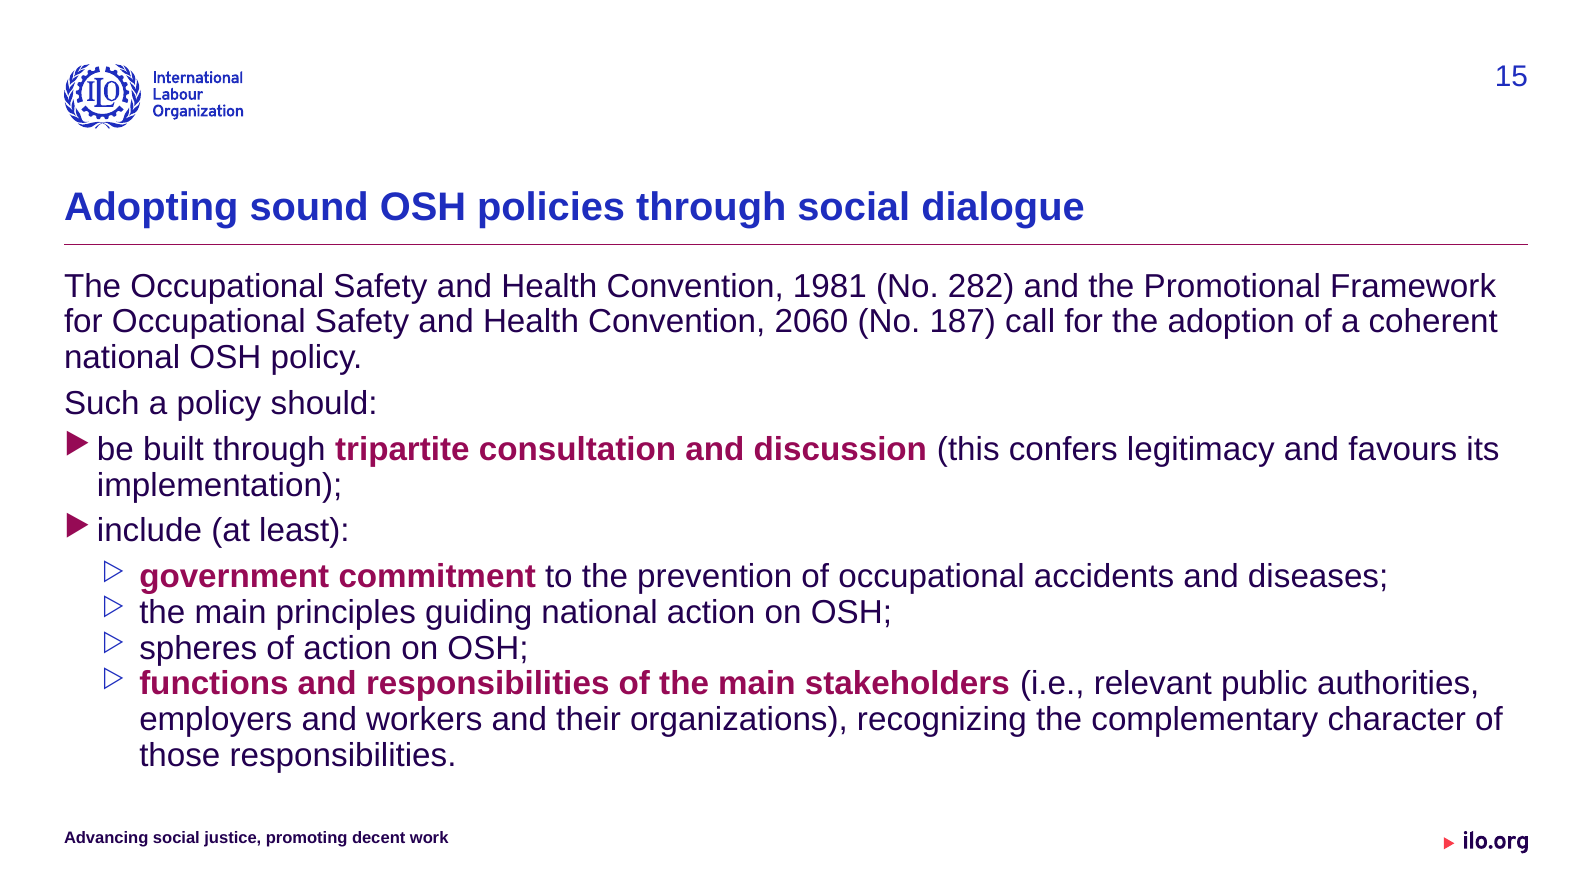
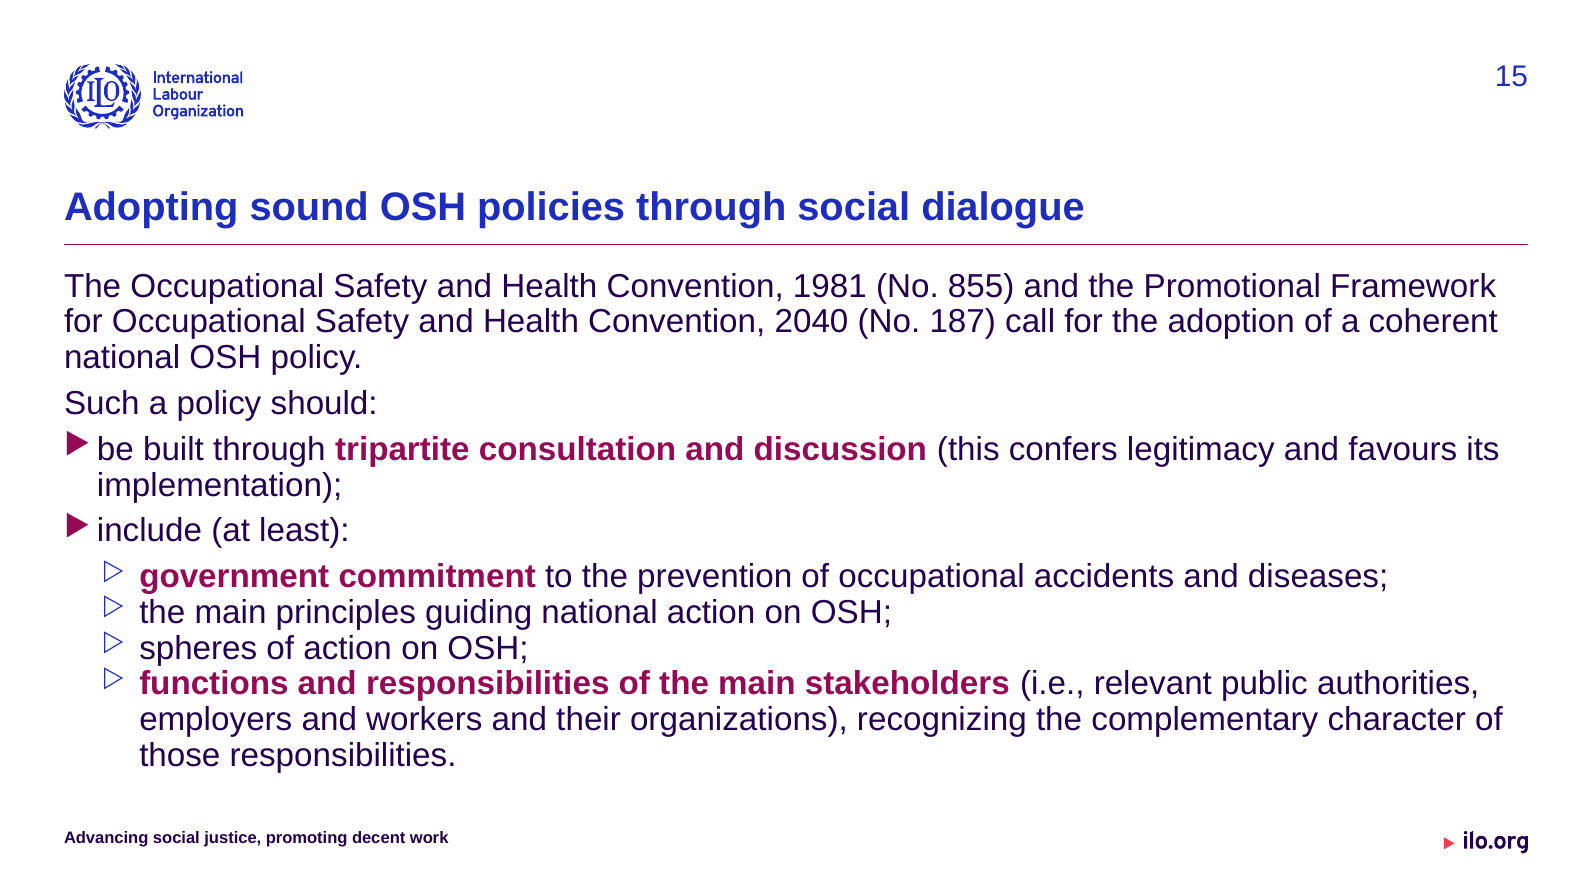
282: 282 -> 855
2060: 2060 -> 2040
